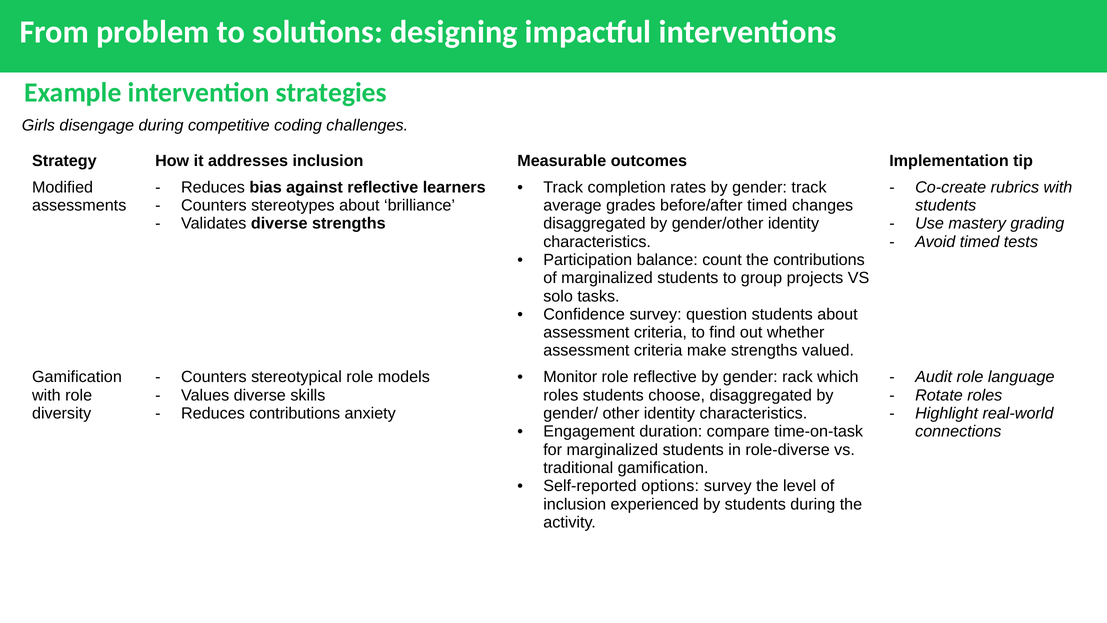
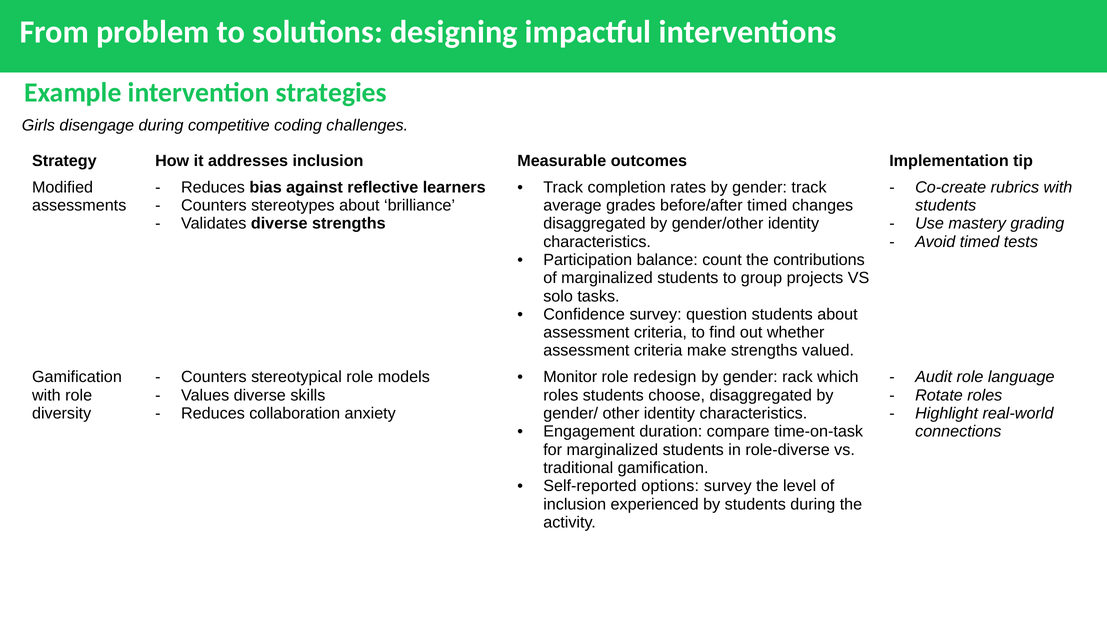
role reflective: reflective -> redesign
Reduces contributions: contributions -> collaboration
